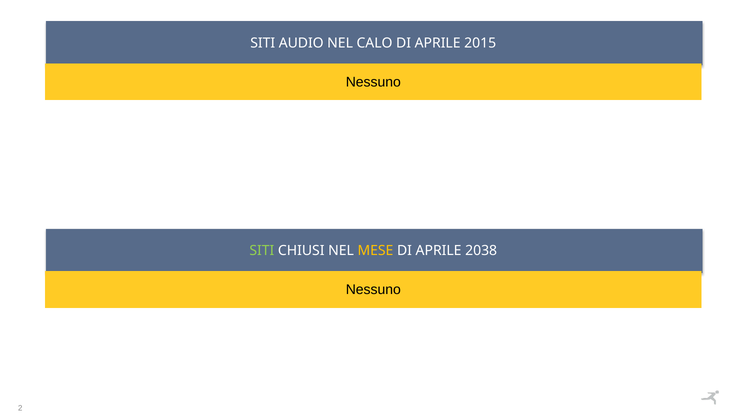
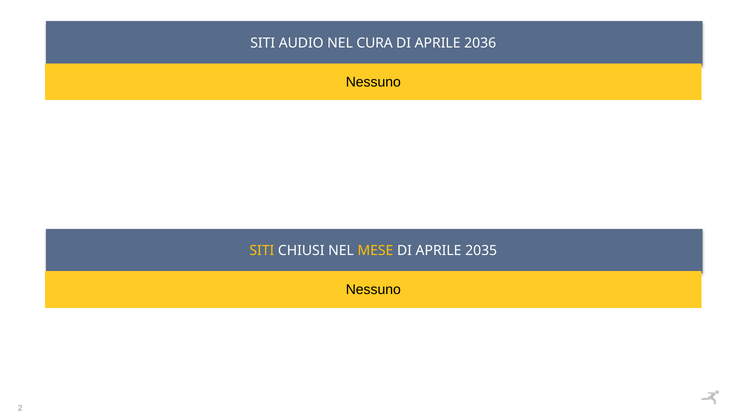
CALO: CALO -> CURA
2015: 2015 -> 2036
SITI at (262, 251) colour: light green -> yellow
2038: 2038 -> 2035
